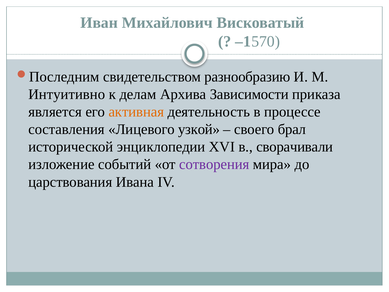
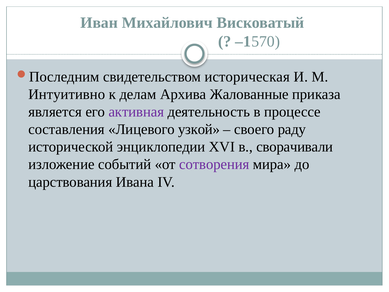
разнообразию: разнообразию -> историческая
Зависимости: Зависимости -> Жалованные
активная colour: orange -> purple
брал: брал -> раду
